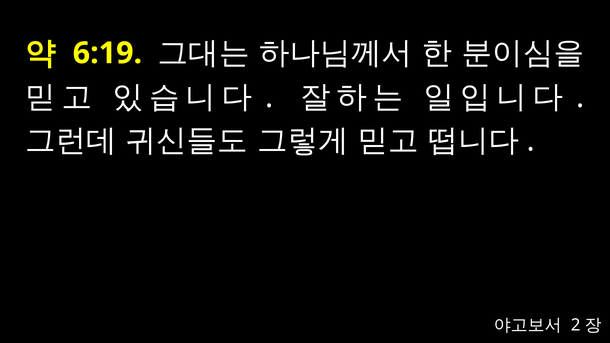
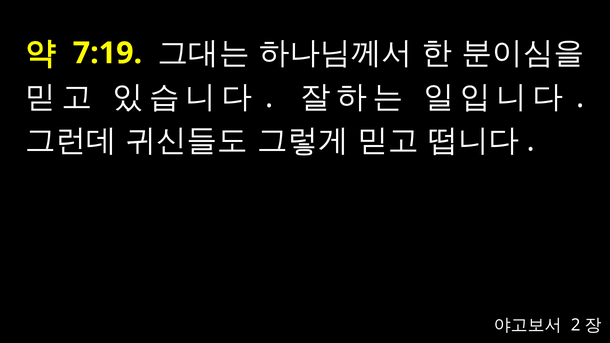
6:19: 6:19 -> 7:19
